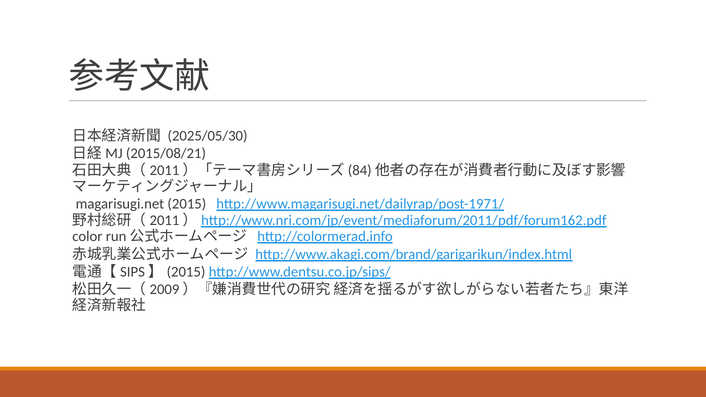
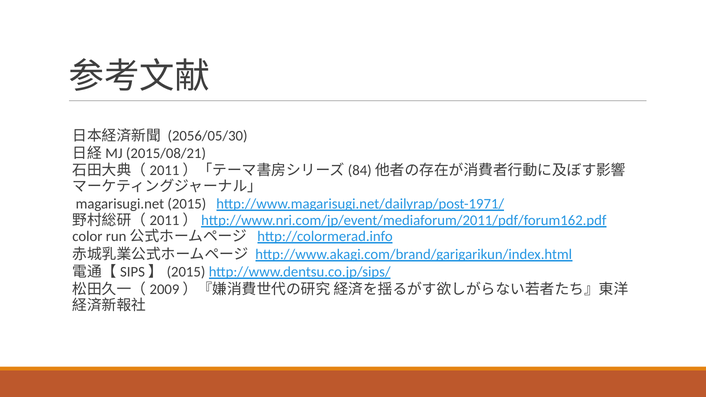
2025/05/30: 2025/05/30 -> 2056/05/30
